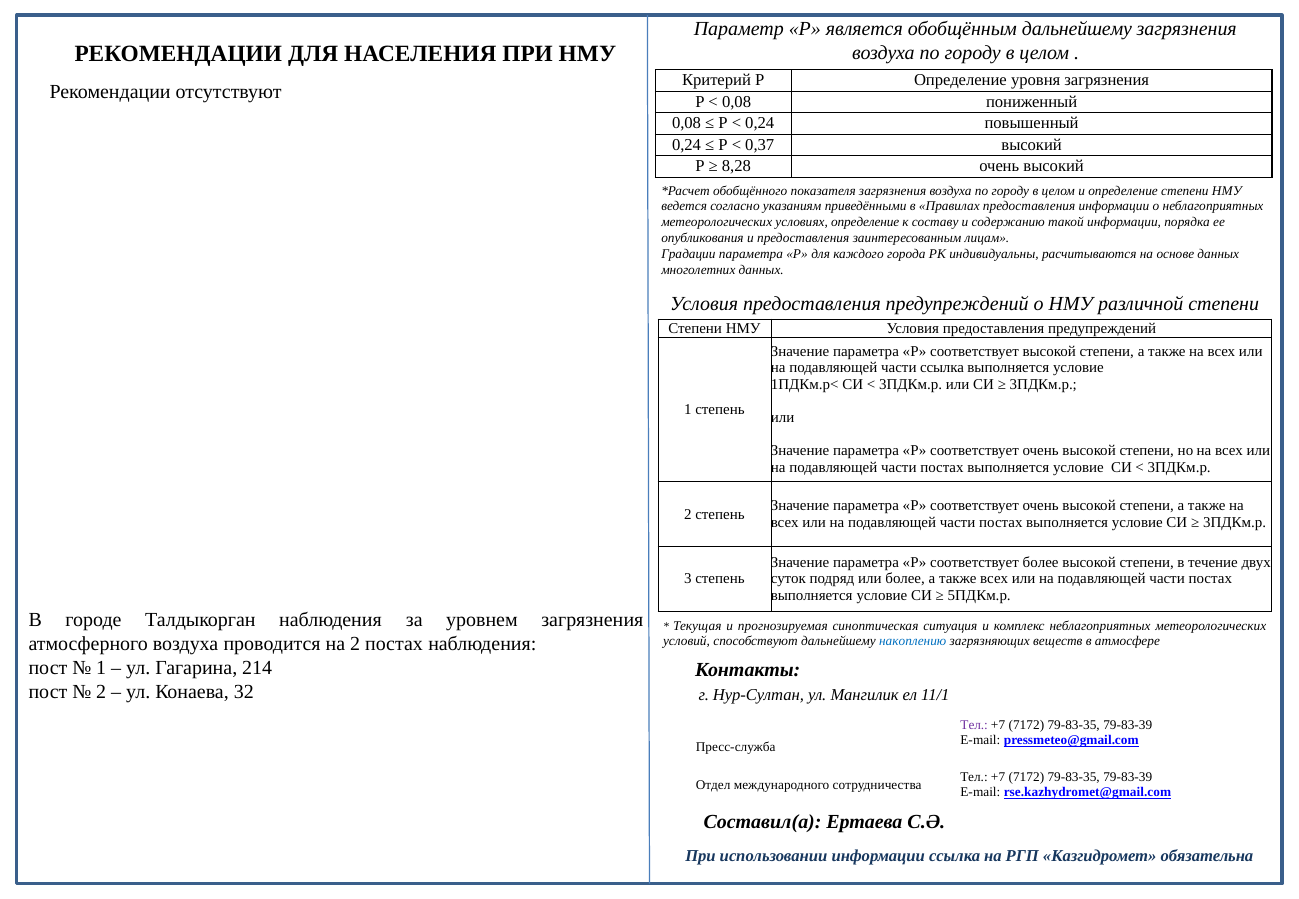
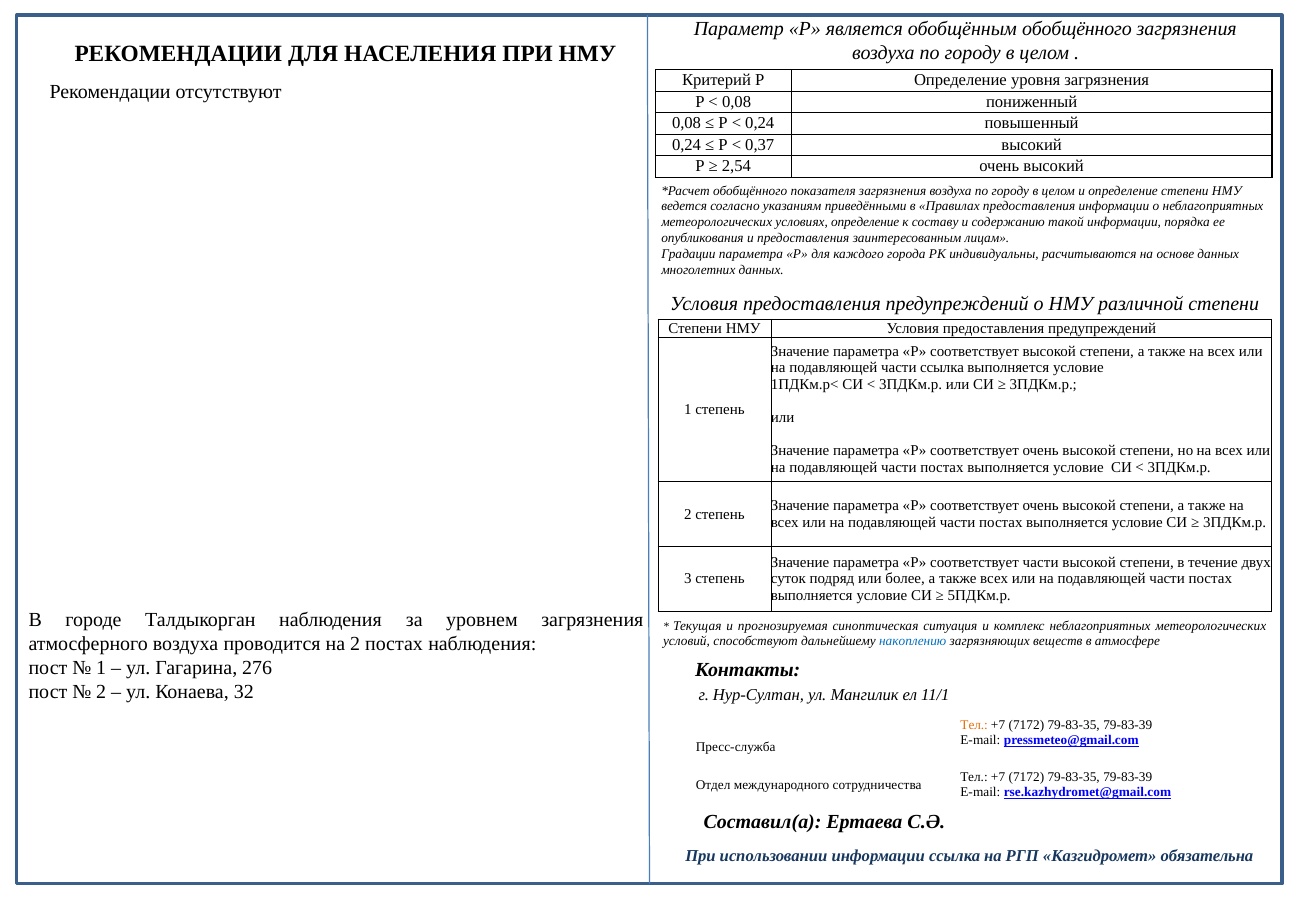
обобщённым дальнейшему: дальнейшему -> обобщённого
8,28: 8,28 -> 2,54
соответствует более: более -> части
214: 214 -> 276
Тел at (974, 726) colour: purple -> orange
